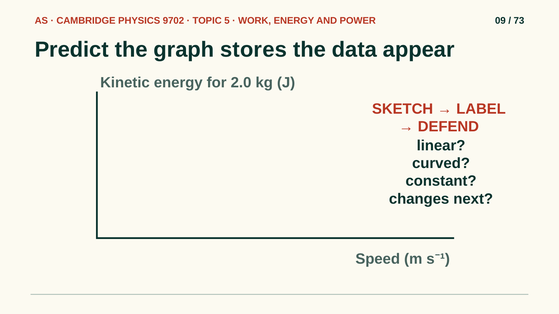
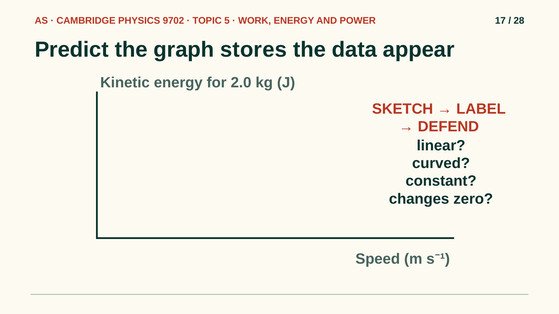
09: 09 -> 17
73: 73 -> 28
next: next -> zero
